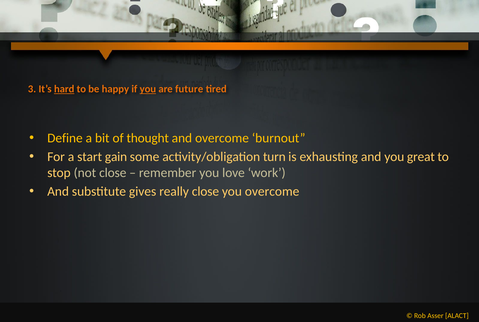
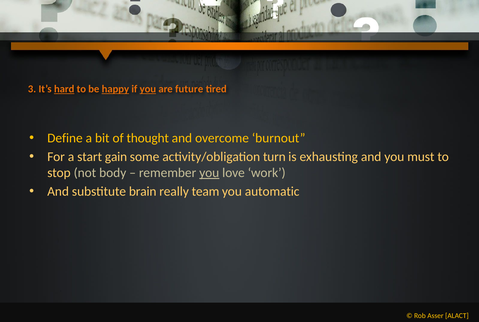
happy underline: none -> present
great: great -> must
not close: close -> body
you at (209, 173) underline: none -> present
gives: gives -> brain
really close: close -> team
you overcome: overcome -> automatic
